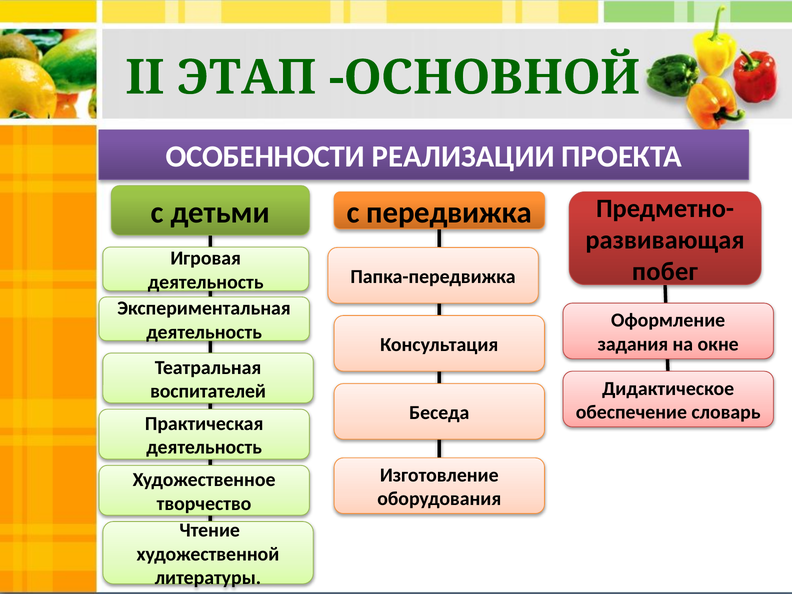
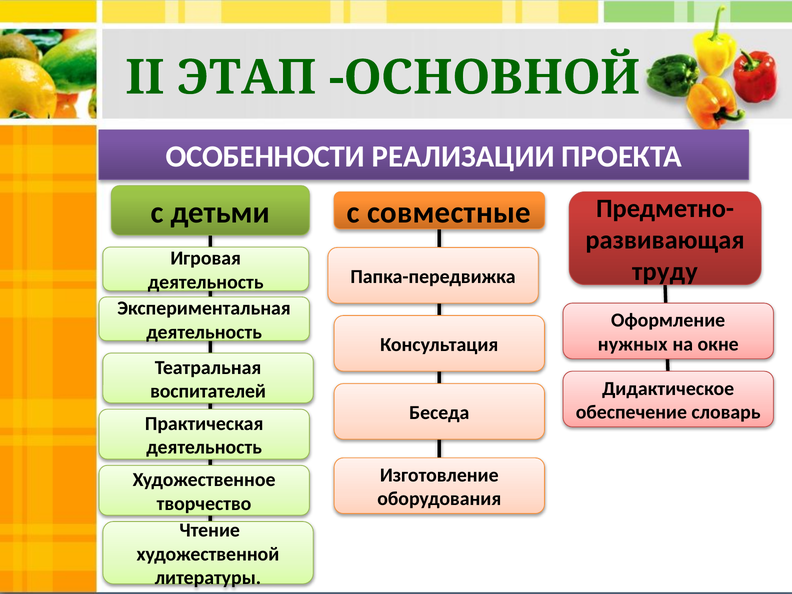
передвижка: передвижка -> совместные
побег: побег -> труду
задания: задания -> нужных
